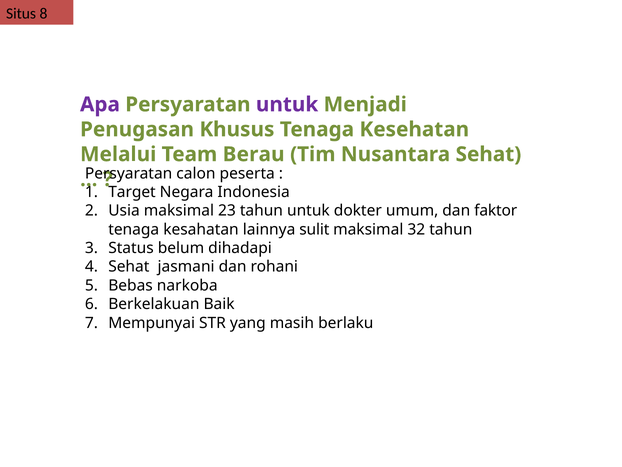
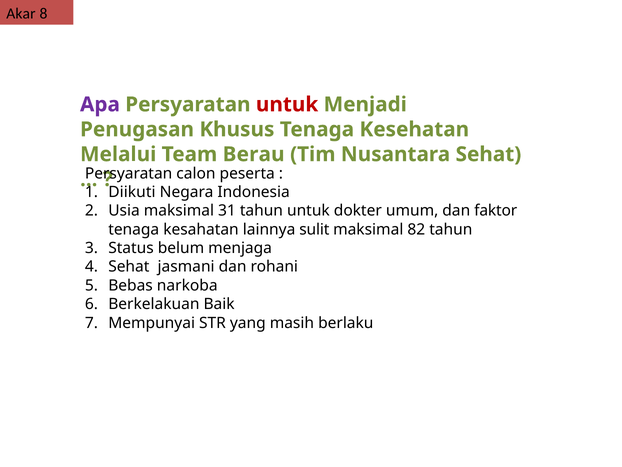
Situs: Situs -> Akar
untuk at (287, 104) colour: purple -> red
Target: Target -> Diikuti
23: 23 -> 31
32: 32 -> 82
dihadapi: dihadapi -> menjaga
